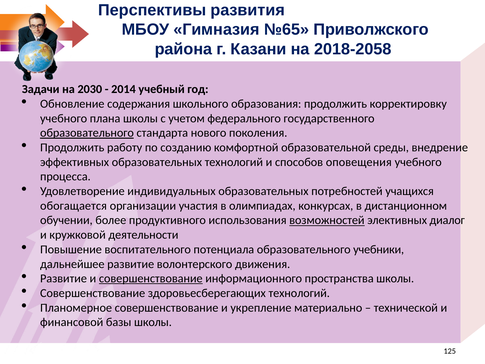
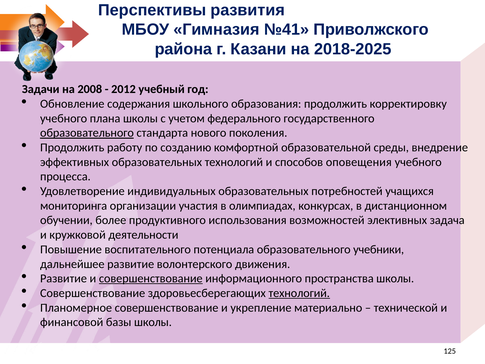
№65: №65 -> №41
2018-2058: 2018-2058 -> 2018-2025
2030: 2030 -> 2008
2014: 2014 -> 2012
обогащается: обогащается -> мониторинга
возможностей underline: present -> none
диалог: диалог -> задача
технологий at (299, 293) underline: none -> present
